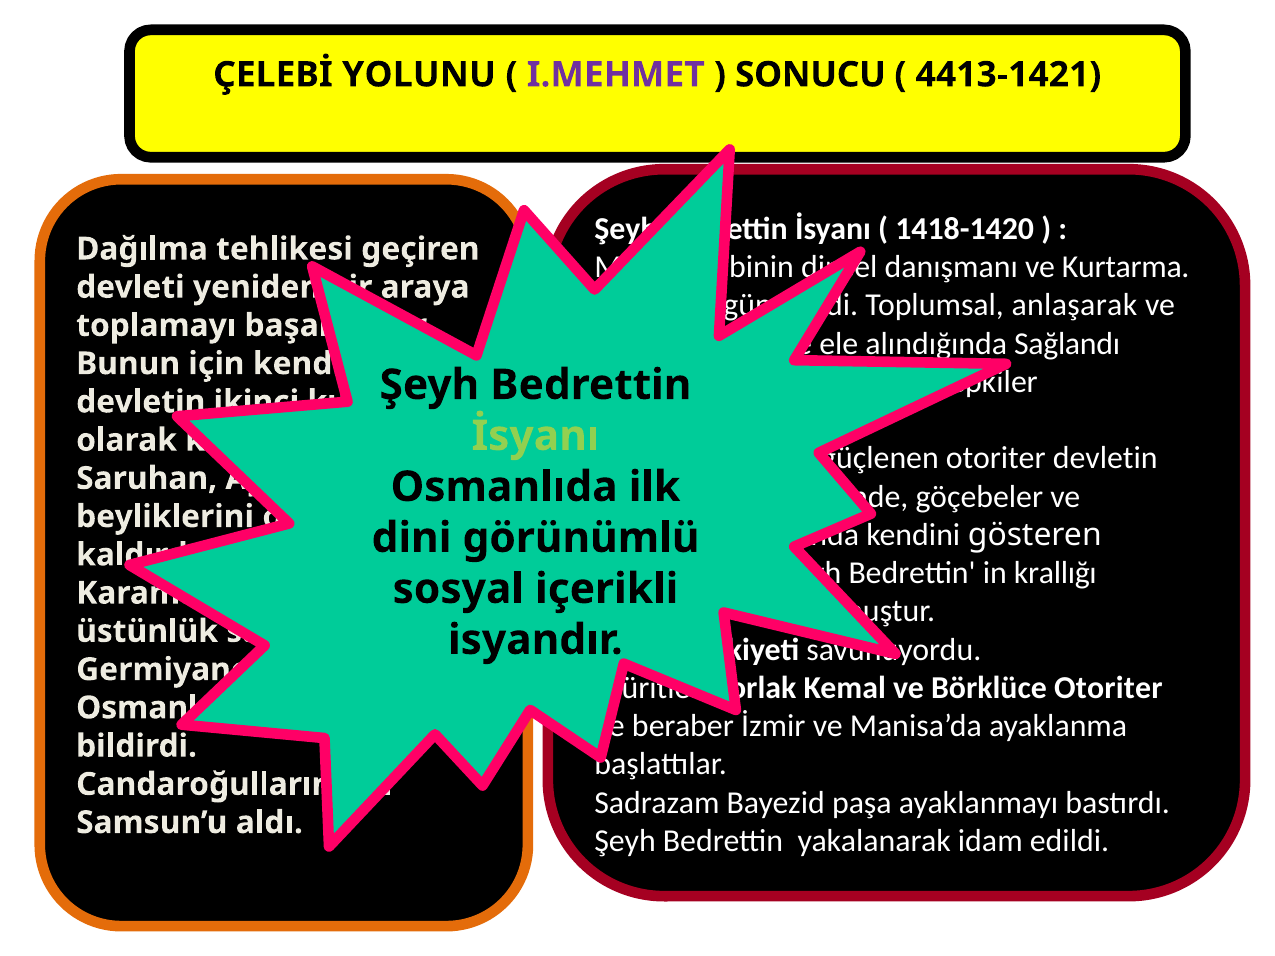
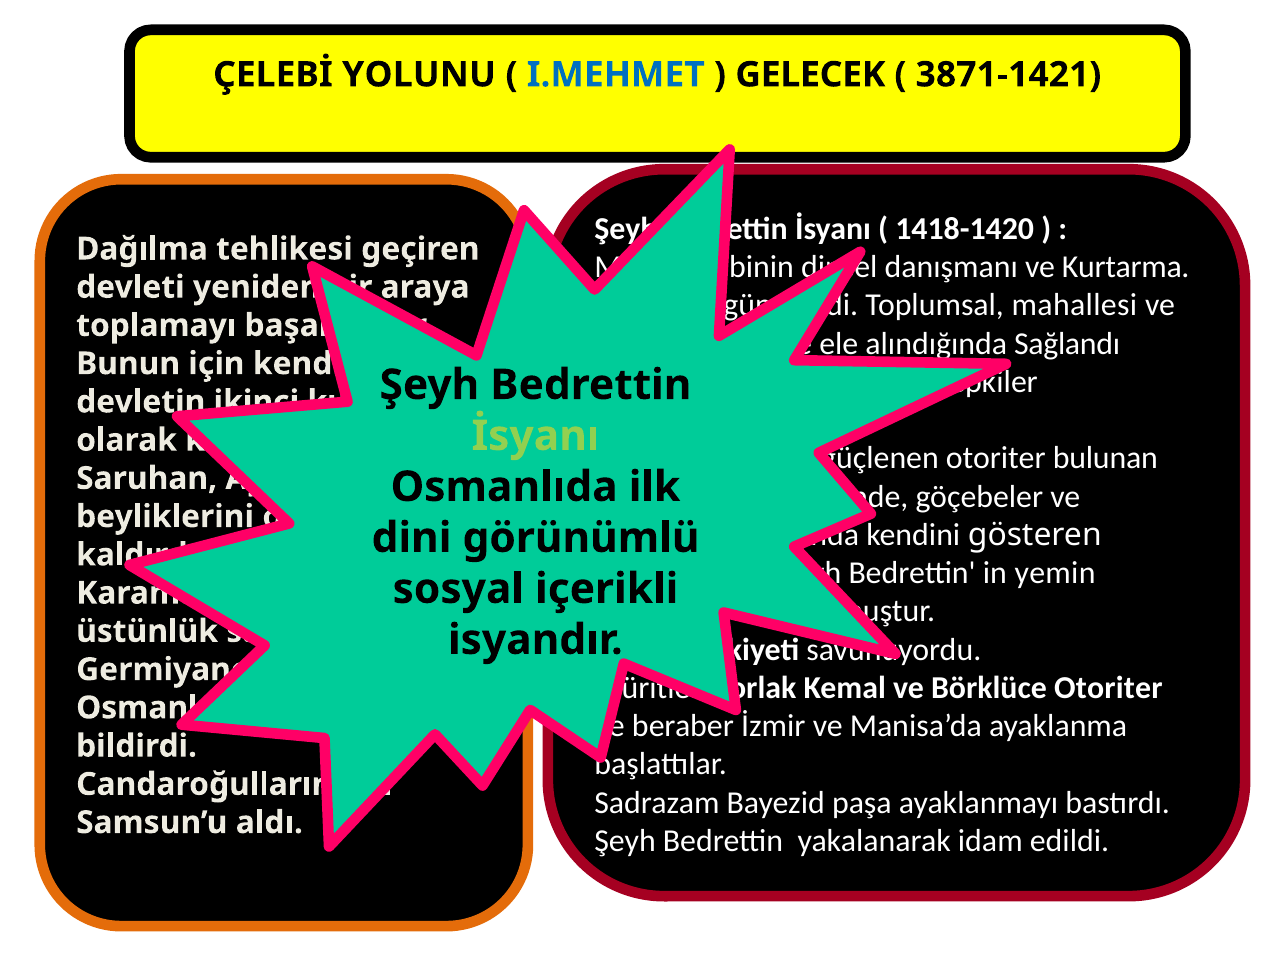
I.MEHMET colour: purple -> blue
SONUCU: SONUCU -> GELECEK
4413-1421: 4413-1421 -> 3871-1421
anlaşarak: anlaşarak -> mahallesi
devletin at (1105, 459): devletin -> bulunan
krallığı: krallığı -> yemin
